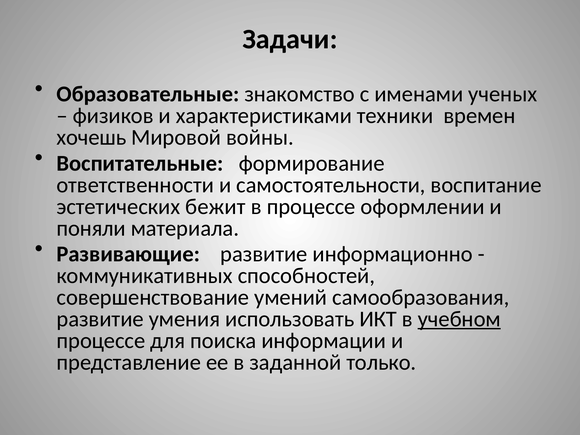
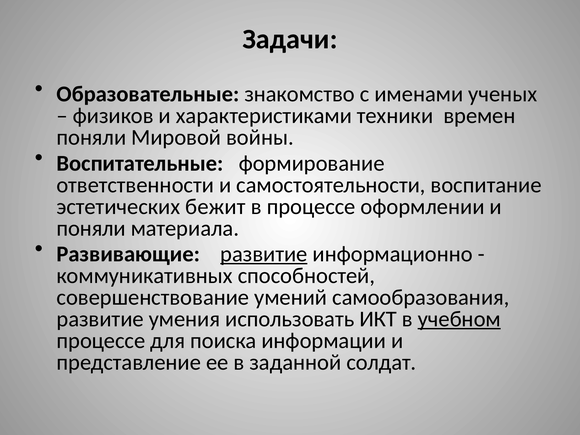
хочешь at (91, 137): хочешь -> поняли
развитие at (264, 254) underline: none -> present
только: только -> солдат
